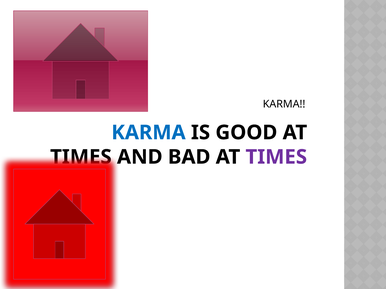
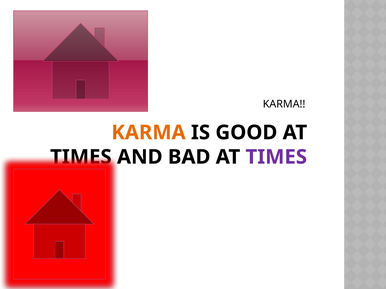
KARMA at (148, 133) colour: blue -> orange
